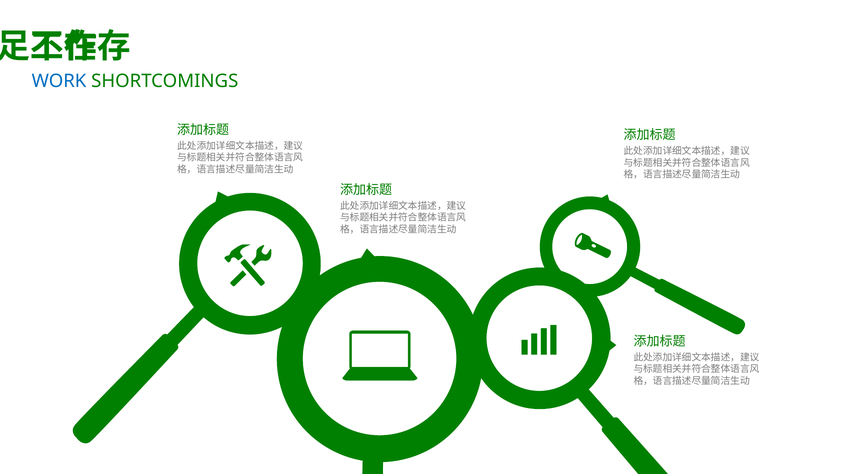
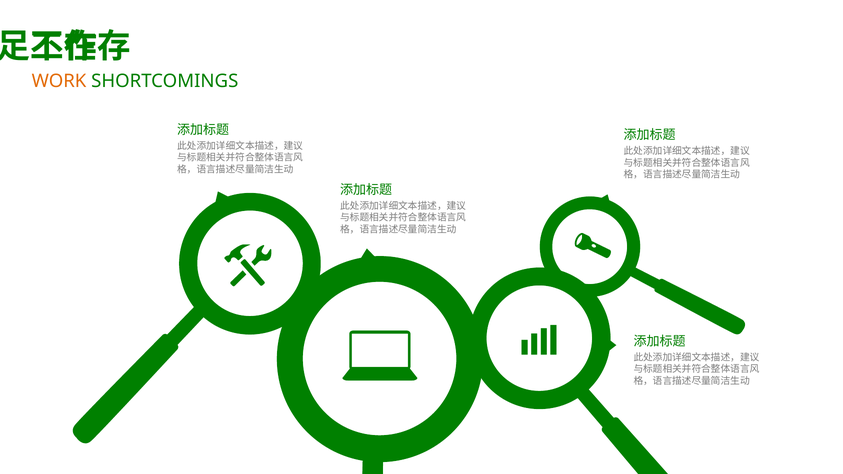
WORK colour: blue -> orange
